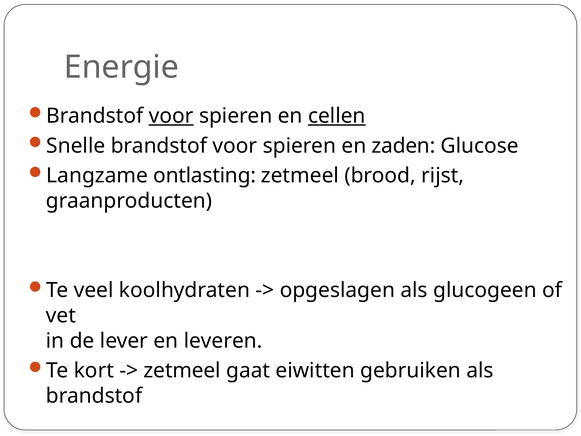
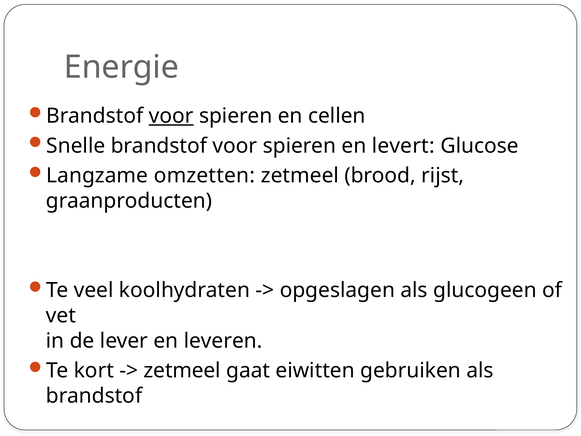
cellen underline: present -> none
zaden: zaden -> levert
ontlasting: ontlasting -> omzetten
